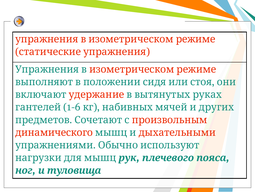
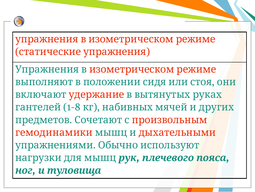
1-6: 1-6 -> 1-8
динамического: динамического -> гемодинамики
